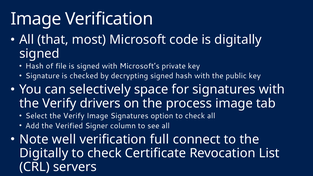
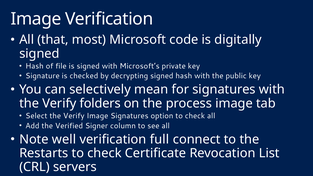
space: space -> mean
drivers: drivers -> folders
Digitally at (44, 153): Digitally -> Restarts
